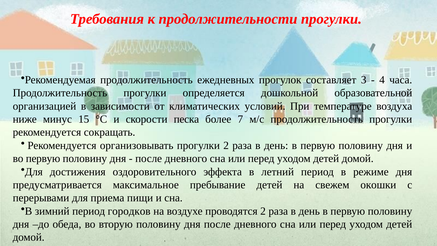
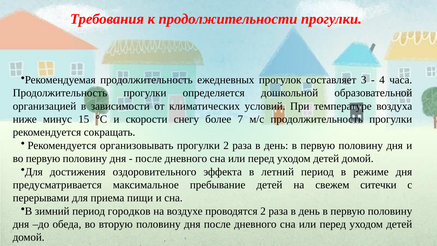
песка: песка -> снегу
окошки: окошки -> ситечки
